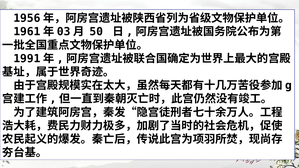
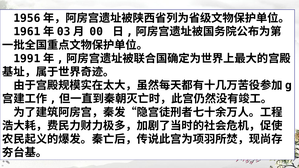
50: 50 -> 00
